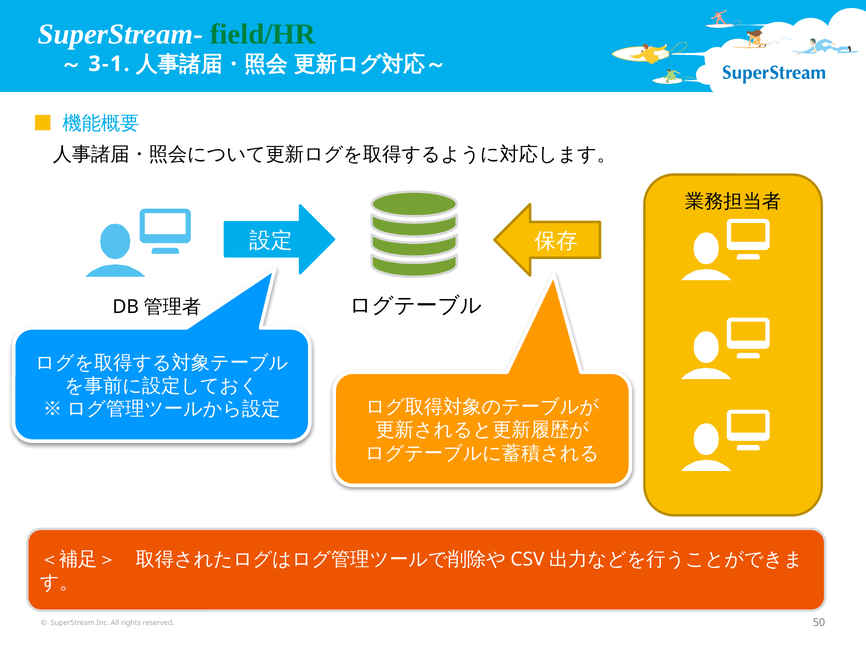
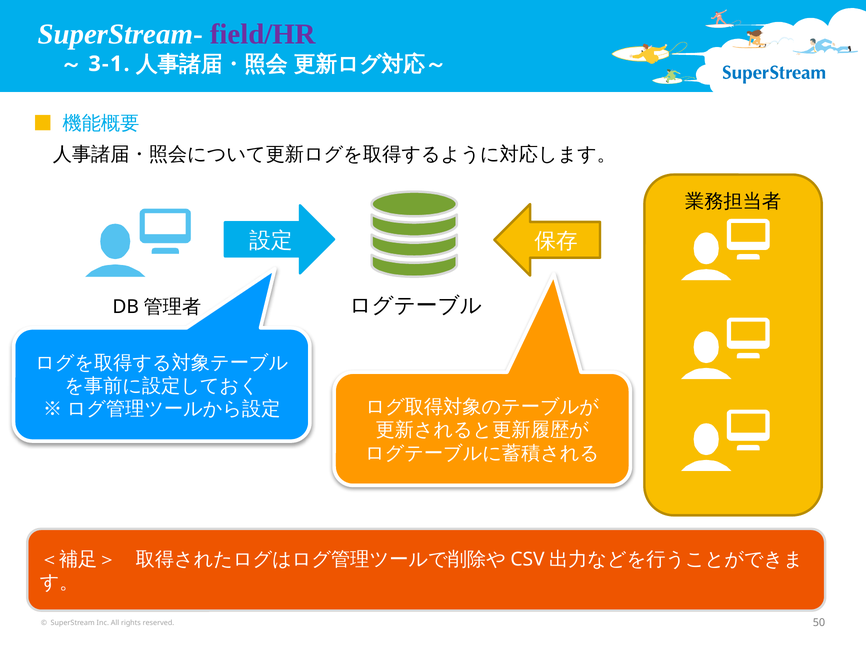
field/HR colour: green -> purple
